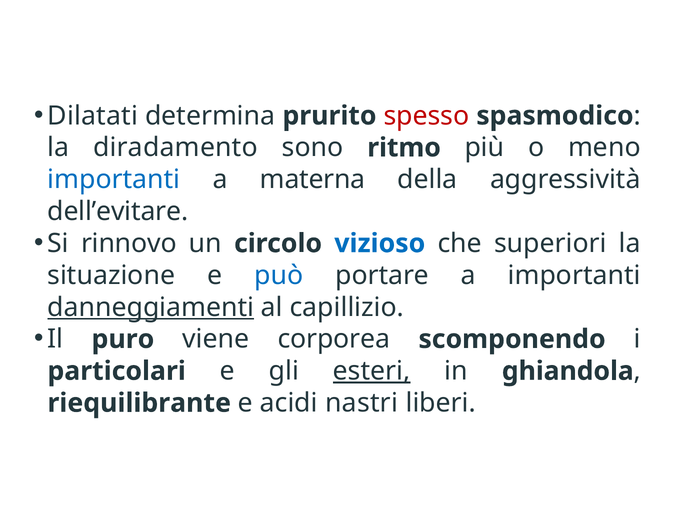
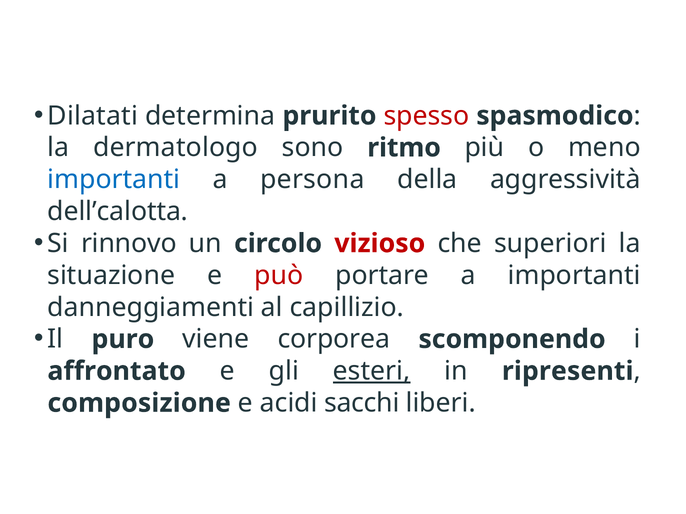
diradamento: diradamento -> dermatologo
materna: materna -> persona
dell’evitare: dell’evitare -> dell’calotta
vizioso colour: blue -> red
può colour: blue -> red
danneggiamenti underline: present -> none
particolari: particolari -> affrontato
ghiandola: ghiandola -> ripresenti
riequilibrante: riequilibrante -> composizione
nastri: nastri -> sacchi
